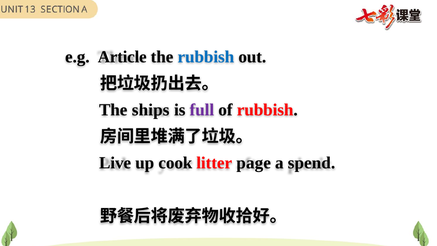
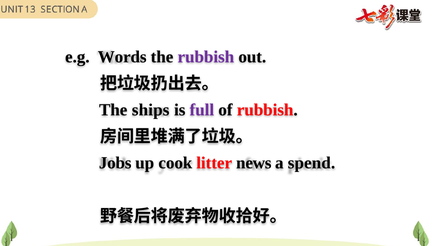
Article: Article -> Words
rubbish at (206, 57) colour: blue -> purple
Live: Live -> Jobs
page: page -> news
